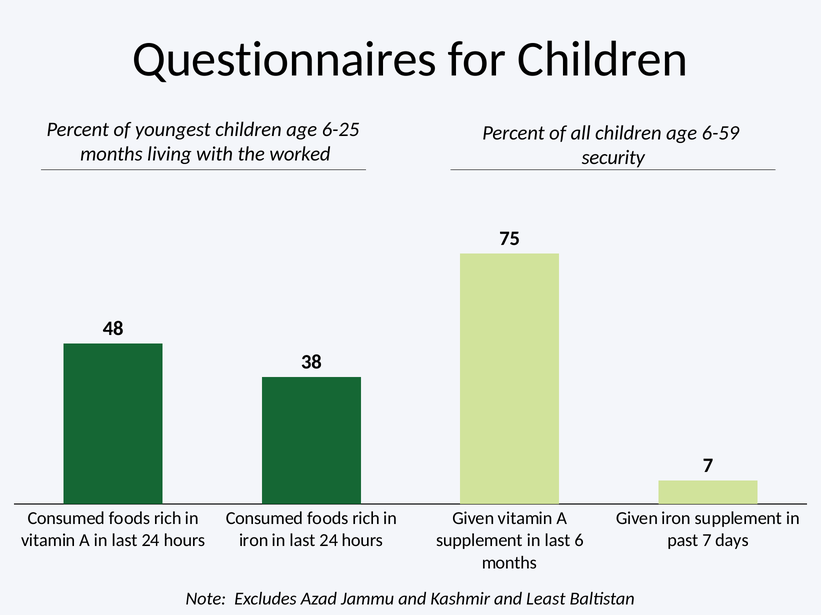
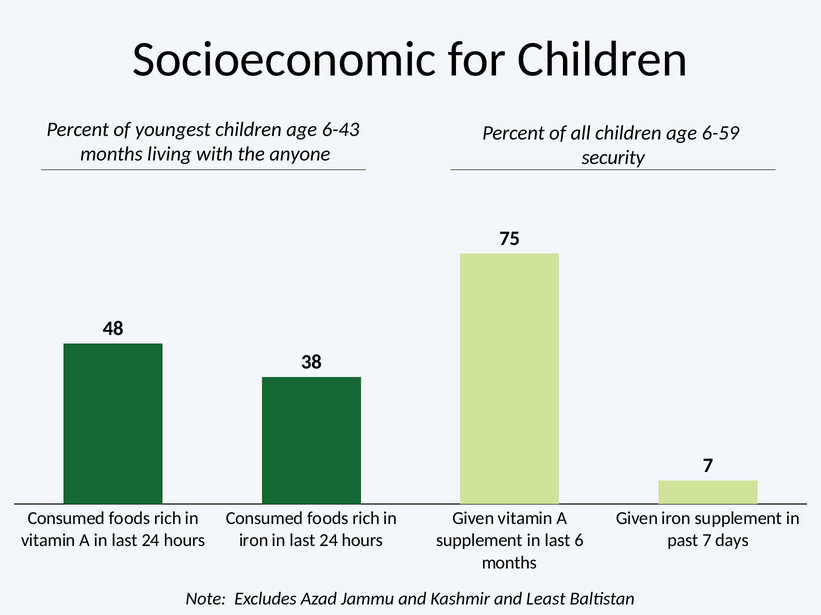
Questionnaires: Questionnaires -> Socioeconomic
6-25: 6-25 -> 6-43
worked: worked -> anyone
